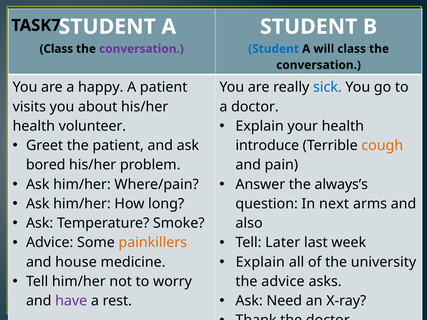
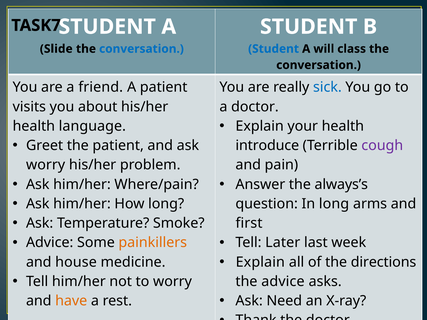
Class at (56, 49): Class -> Slide
conversation at (141, 49) colour: purple -> blue
happy: happy -> friend
volunteer: volunteer -> language
cough colour: orange -> purple
bored at (46, 165): bored -> worry
In next: next -> long
also: also -> first
university: university -> directions
have colour: purple -> orange
